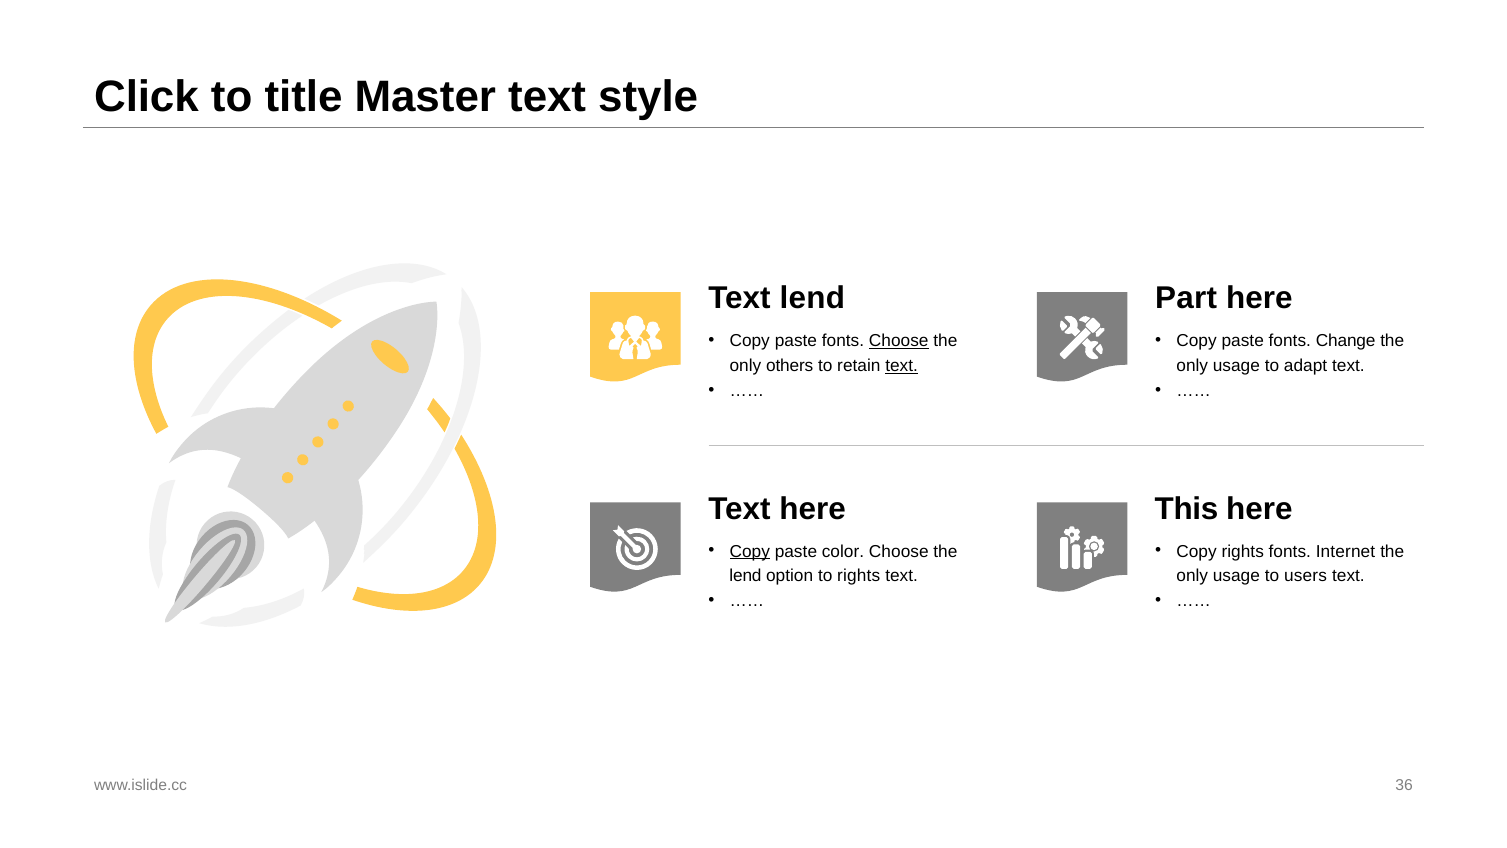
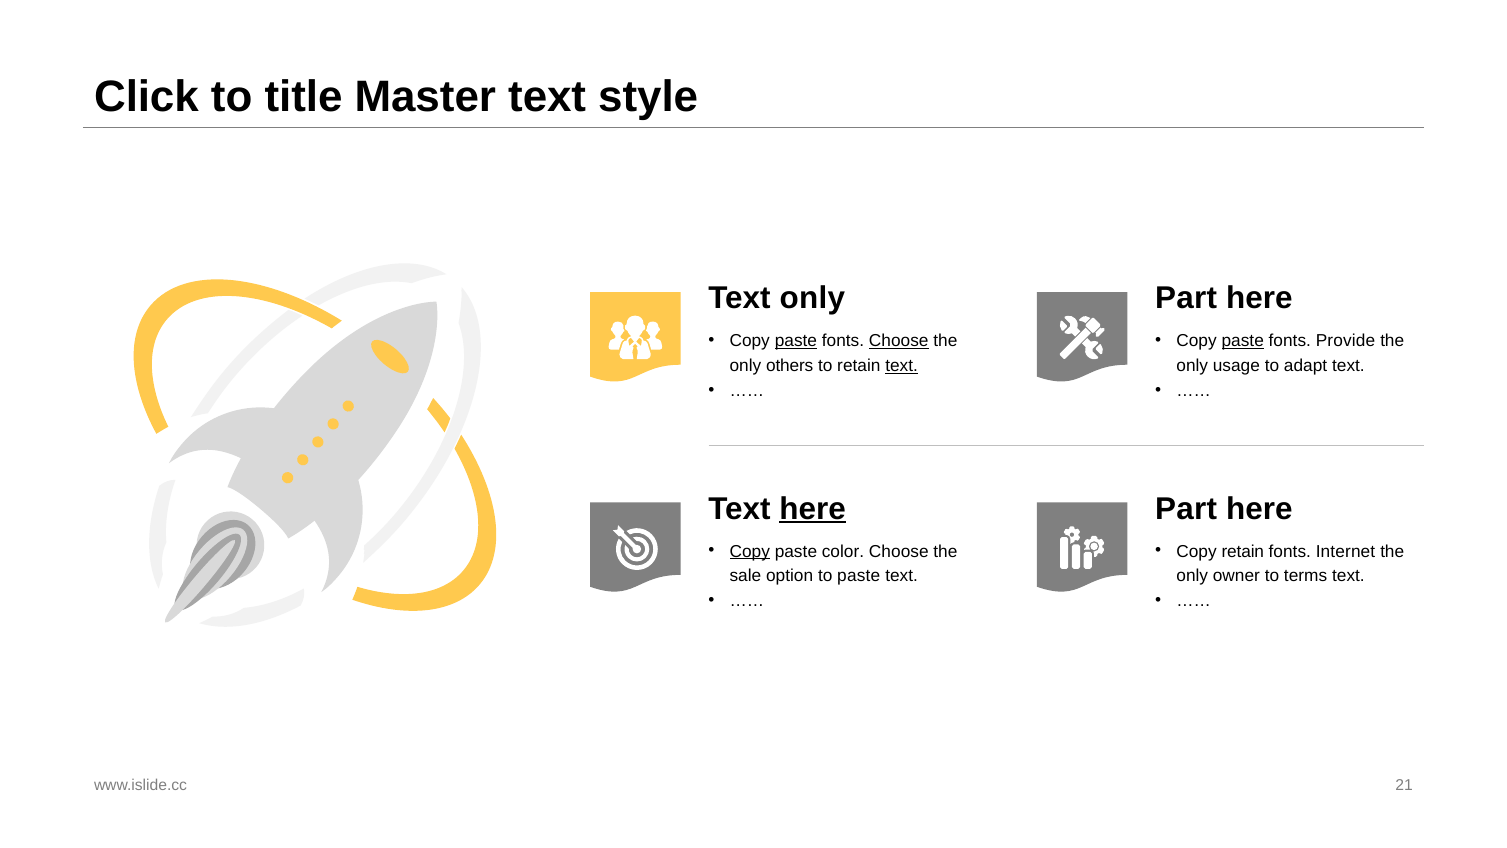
Text lend: lend -> only
paste at (796, 341) underline: none -> present
paste at (1243, 341) underline: none -> present
Change: Change -> Provide
here at (813, 509) underline: none -> present
This at (1187, 509): This -> Part
Copy rights: rights -> retain
lend at (745, 576): lend -> sale
to rights: rights -> paste
usage at (1236, 576): usage -> owner
users: users -> terms
36: 36 -> 21
